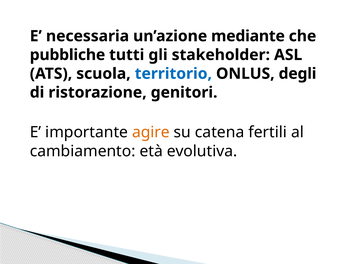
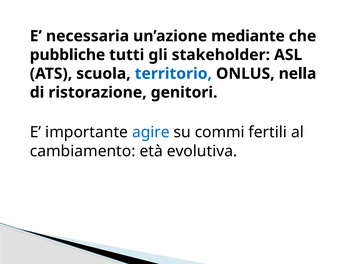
degli: degli -> nella
agire colour: orange -> blue
catena: catena -> commi
